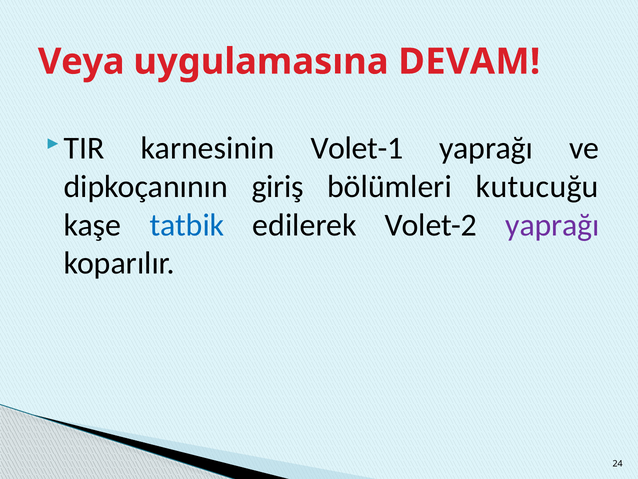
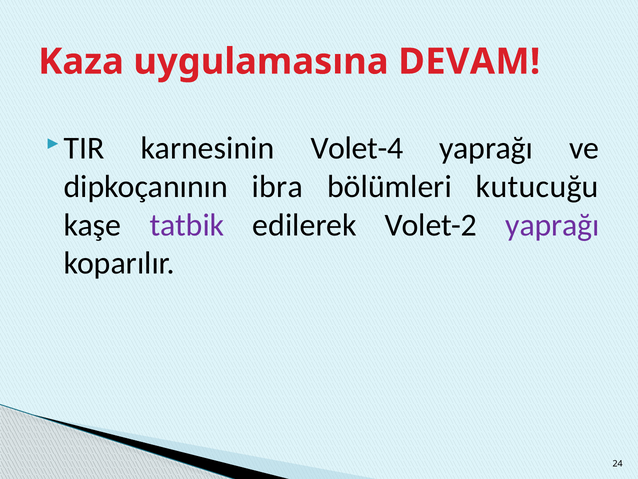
Veya: Veya -> Kaza
Volet-1: Volet-1 -> Volet-4
giriş: giriş -> ibra
tatbik colour: blue -> purple
